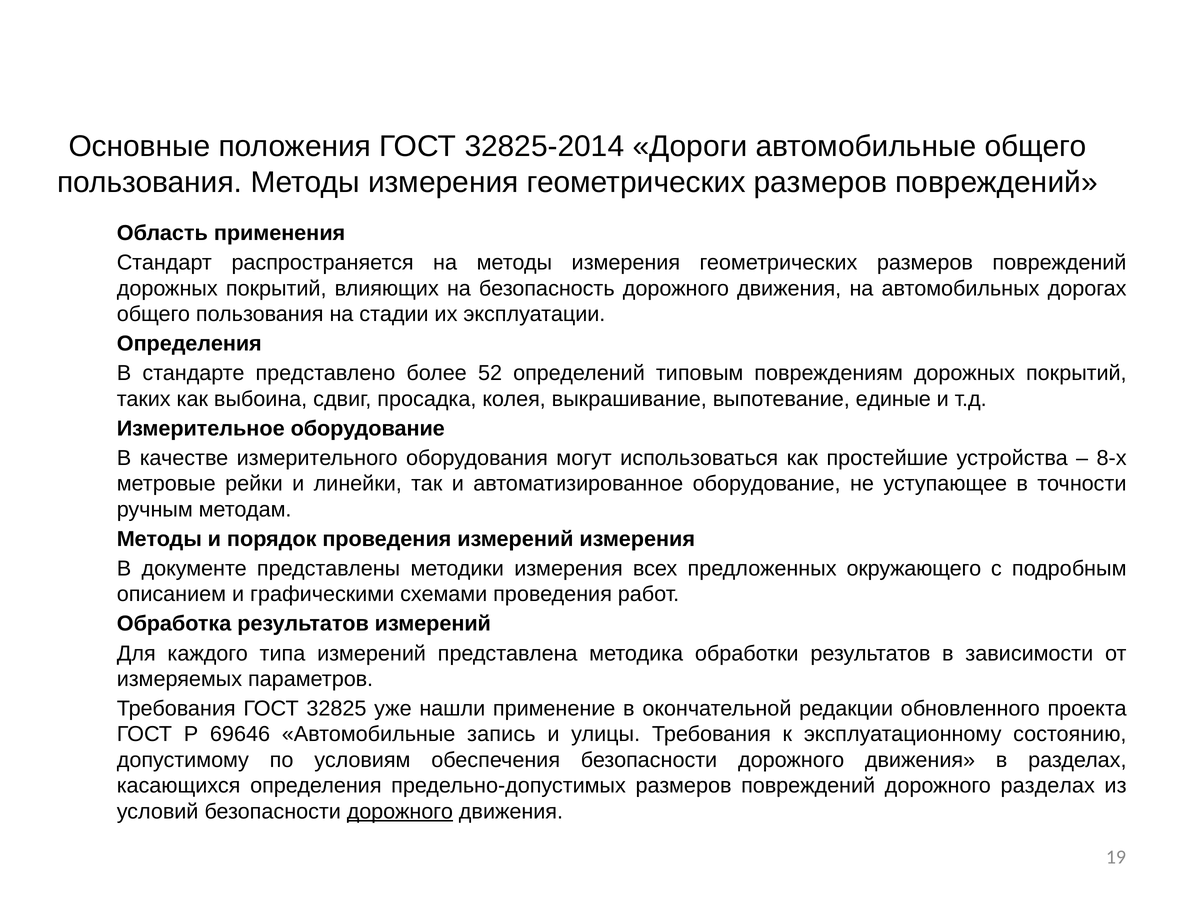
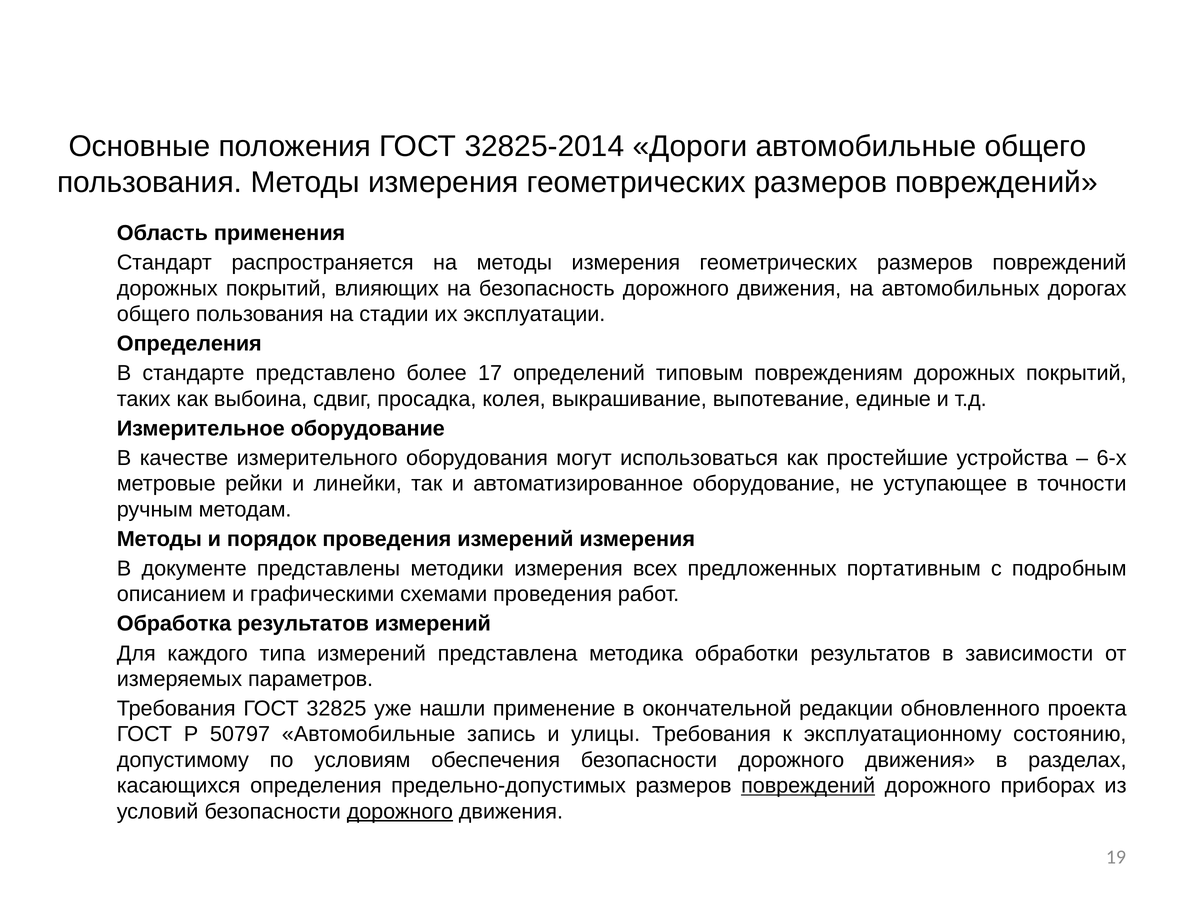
52: 52 -> 17
8-х: 8-х -> 6-х
окружающего: окружающего -> портативным
69646: 69646 -> 50797
повреждений at (808, 786) underline: none -> present
дорожного разделах: разделах -> приборах
